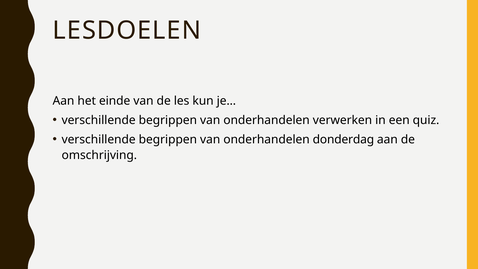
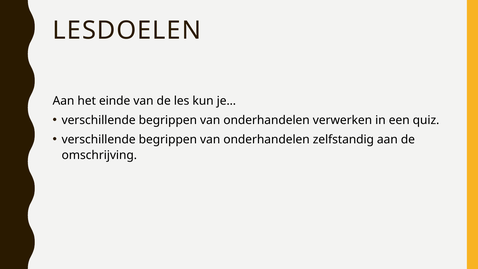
donderdag: donderdag -> zelfstandig
